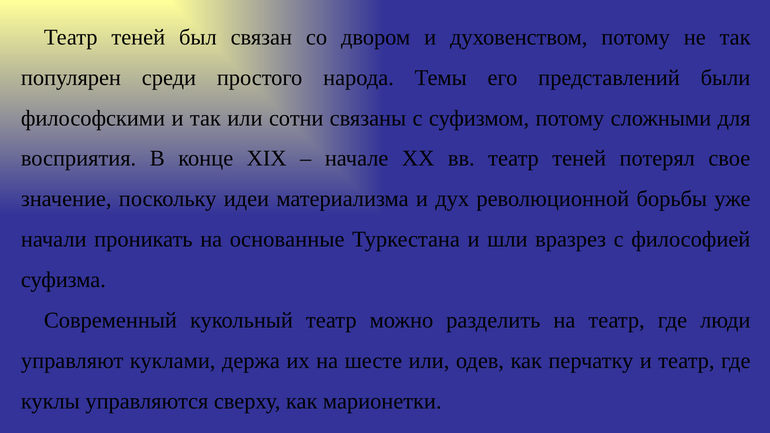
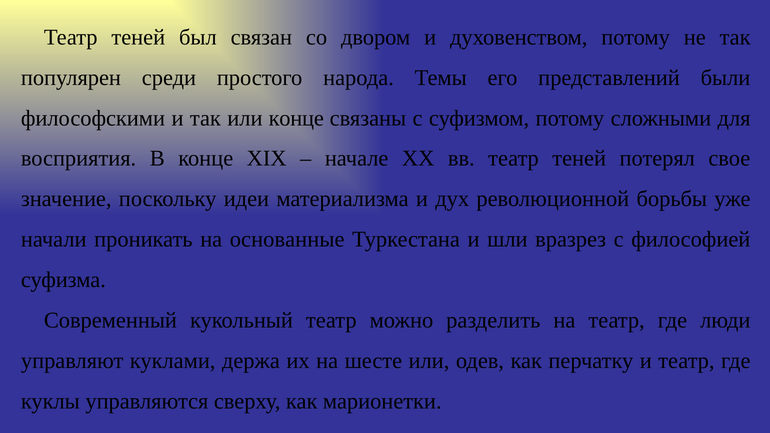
или сотни: сотни -> конце
